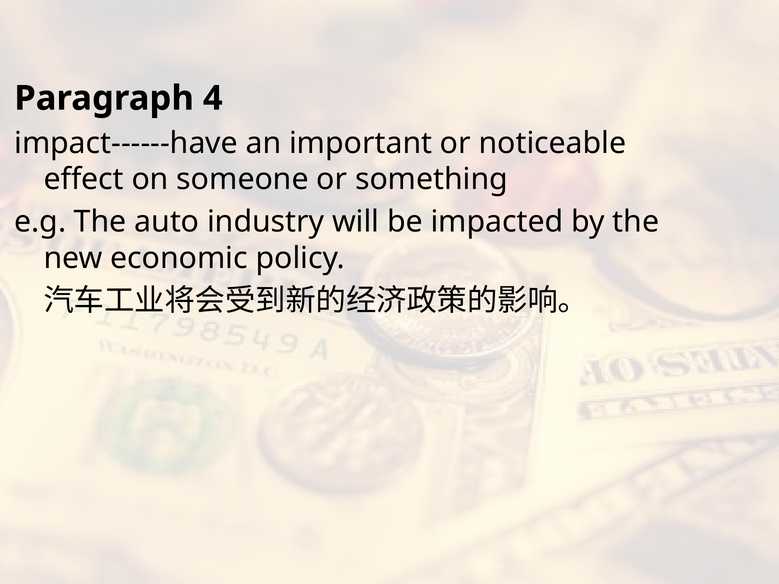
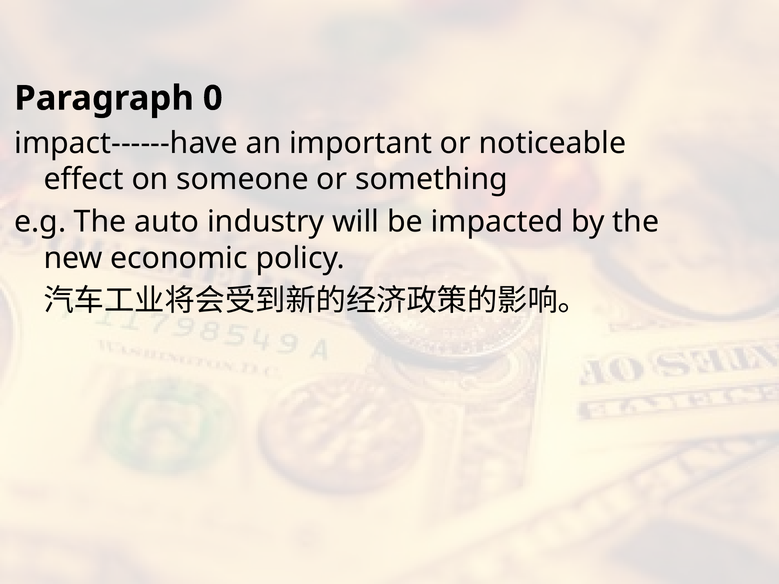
4: 4 -> 0
